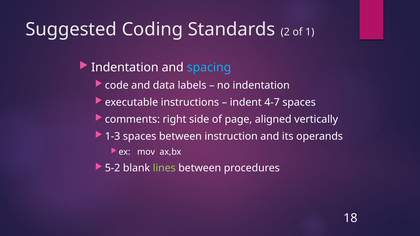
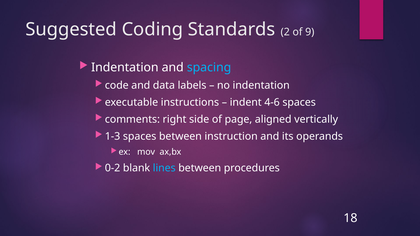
1: 1 -> 9
4-7: 4-7 -> 4-6
5-2: 5-2 -> 0-2
lines colour: light green -> light blue
